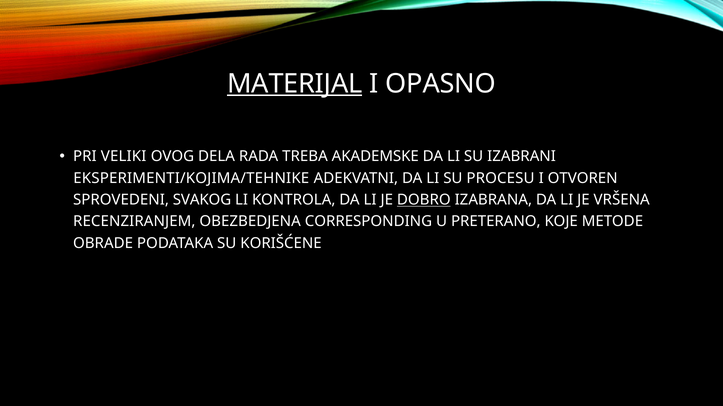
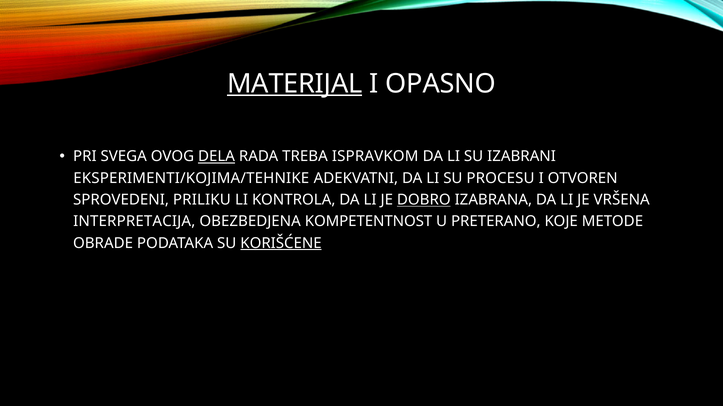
VELIKI: VELIKI -> SVEGA
DELA underline: none -> present
AKADEMSKE: AKADEMSKE -> ISPRAVKOM
SVAKOG: SVAKOG -> PRILIKU
RECENZIRANJEM: RECENZIRANJEM -> INTERPRETACIJA
CORRESPONDING: CORRESPONDING -> KOMPETENTNOST
KORIŠĆENE underline: none -> present
